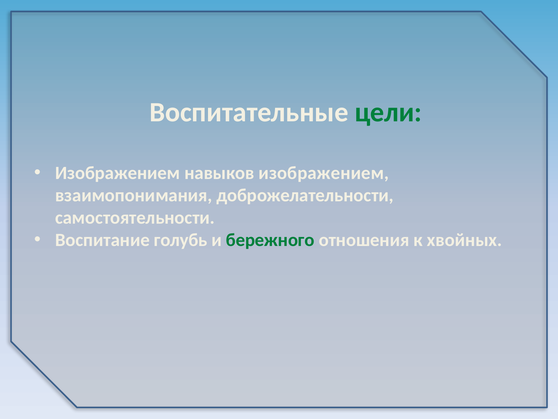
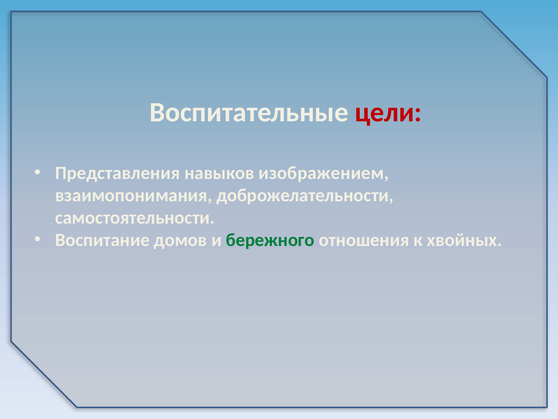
цели colour: green -> red
Изображением at (118, 173): Изображением -> Представления
голубь: голубь -> домов
